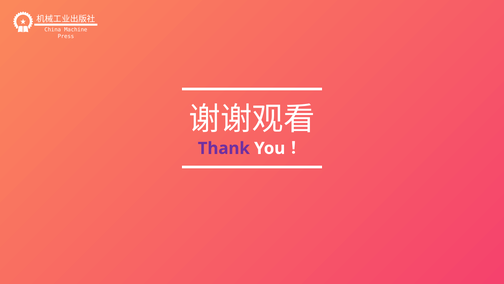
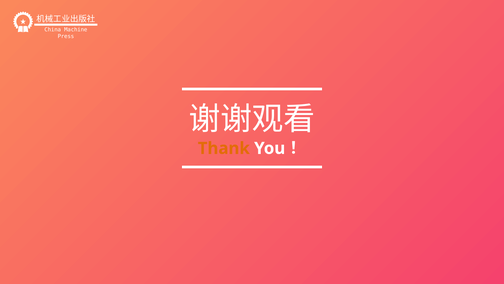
Thank colour: purple -> orange
